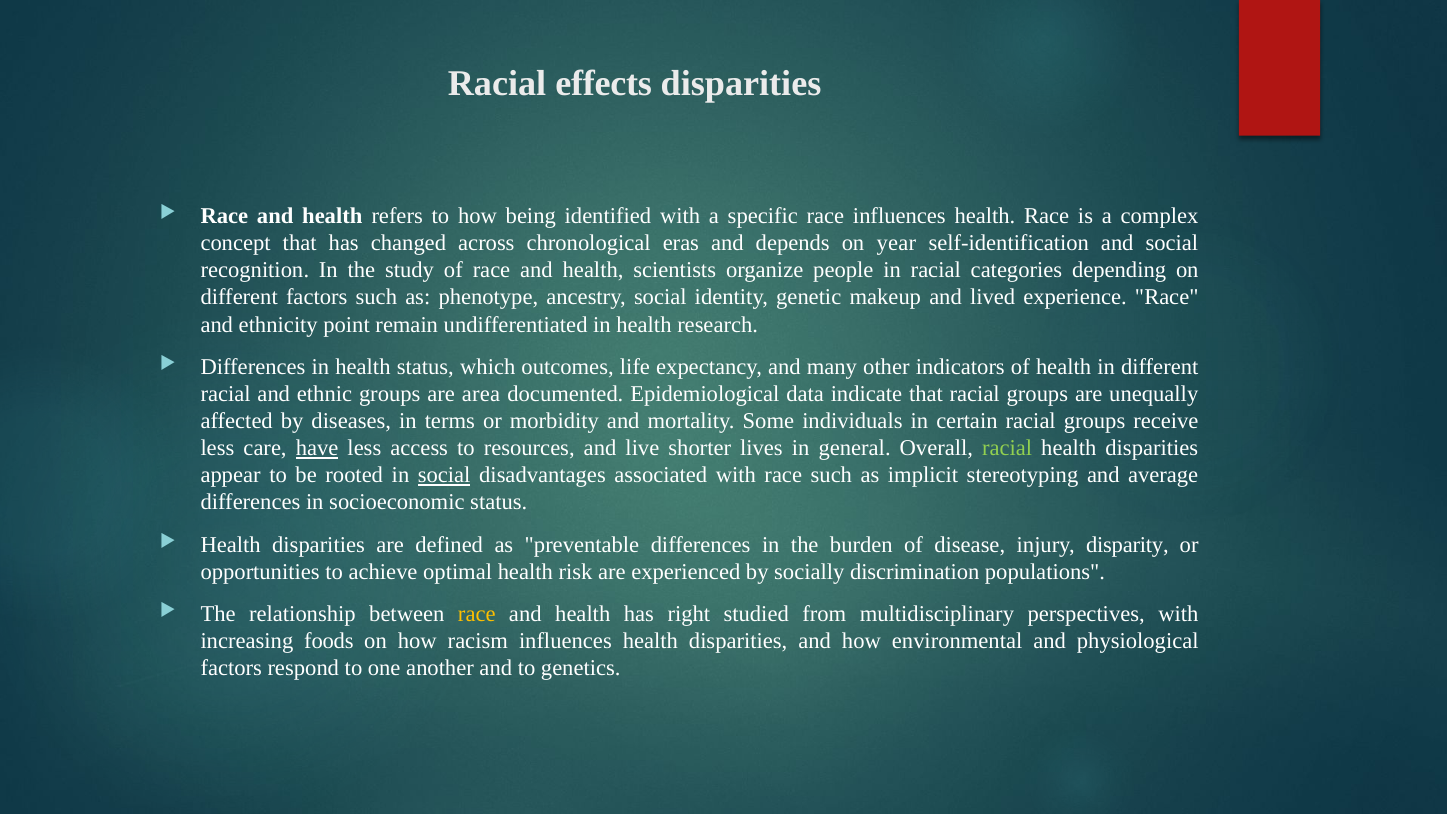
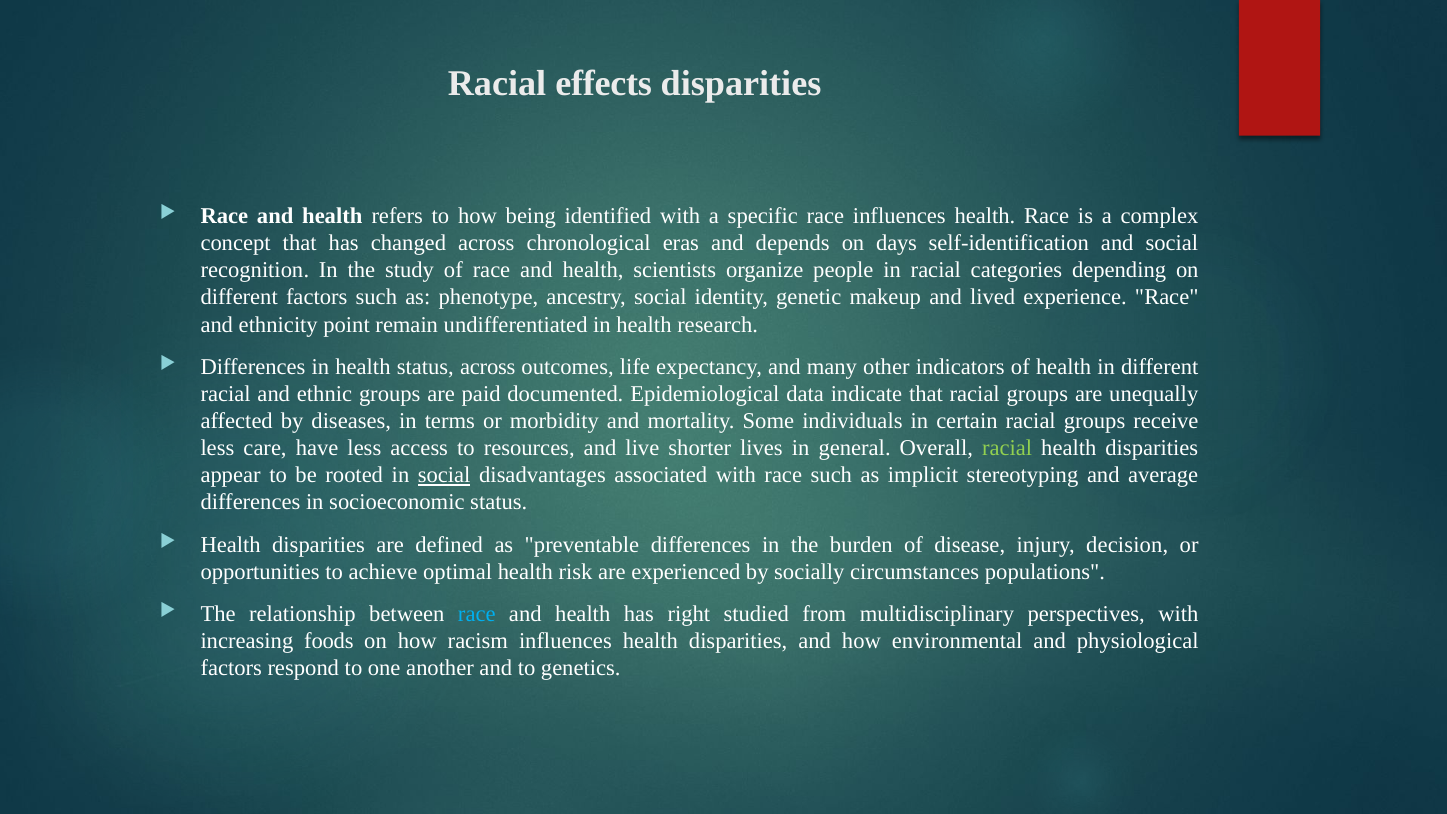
year: year -> days
status which: which -> across
area: area -> paid
have underline: present -> none
disparity: disparity -> decision
discrimination: discrimination -> circumstances
race at (477, 614) colour: yellow -> light blue
